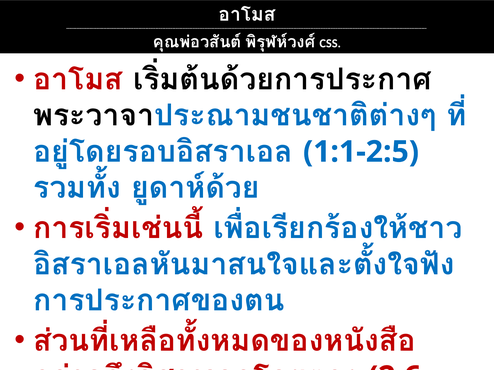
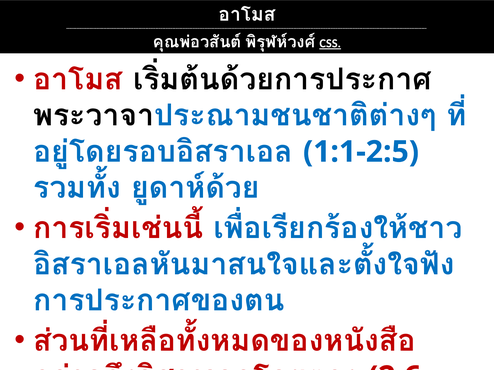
CSS underline: none -> present
